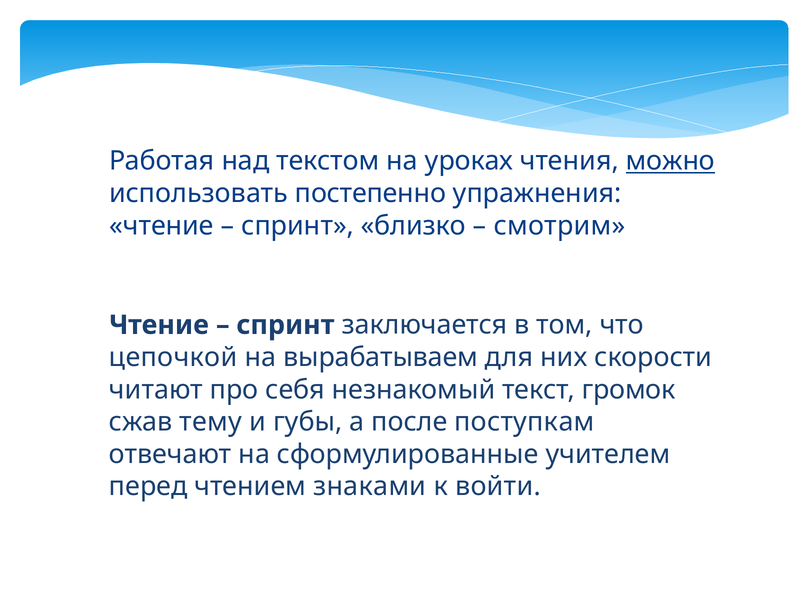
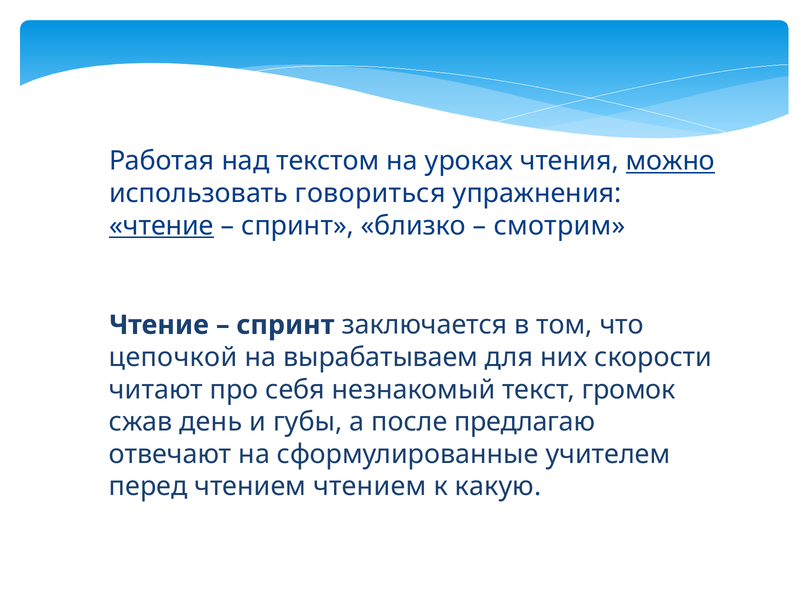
постепенно: постепенно -> говориться
чтение at (161, 226) underline: none -> present
тему: тему -> день
поступкам: поступкам -> предлагаю
чтением знаками: знаками -> чтением
войти: войти -> какую
